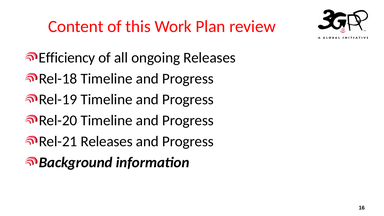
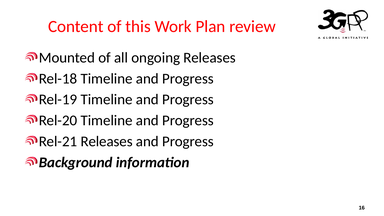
Efficiency: Efficiency -> Mounted
